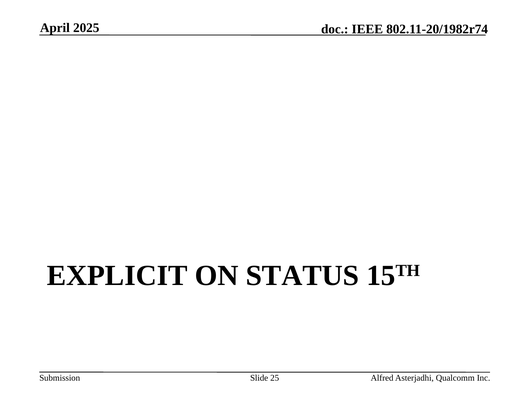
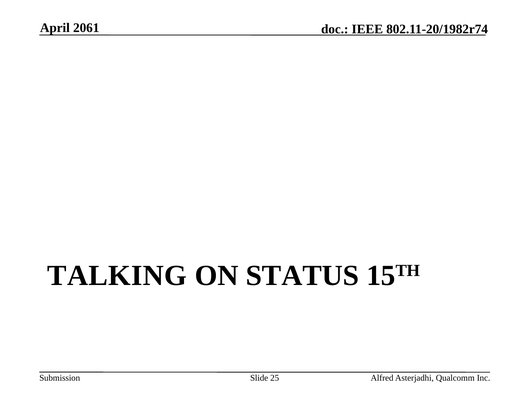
2025: 2025 -> 2061
EXPLICIT: EXPLICIT -> TALKING
